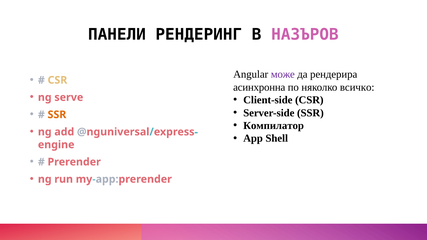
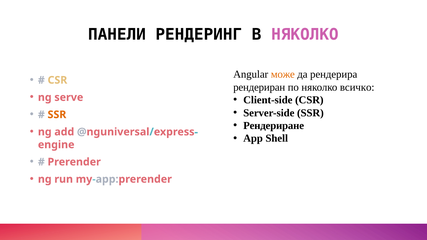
В НАЗЪРОВ: НАЗЪРОВ -> НЯКОЛКО
може colour: purple -> orange
асинхронна: асинхронна -> рендериран
Компилатор: Компилатор -> Рендериране
